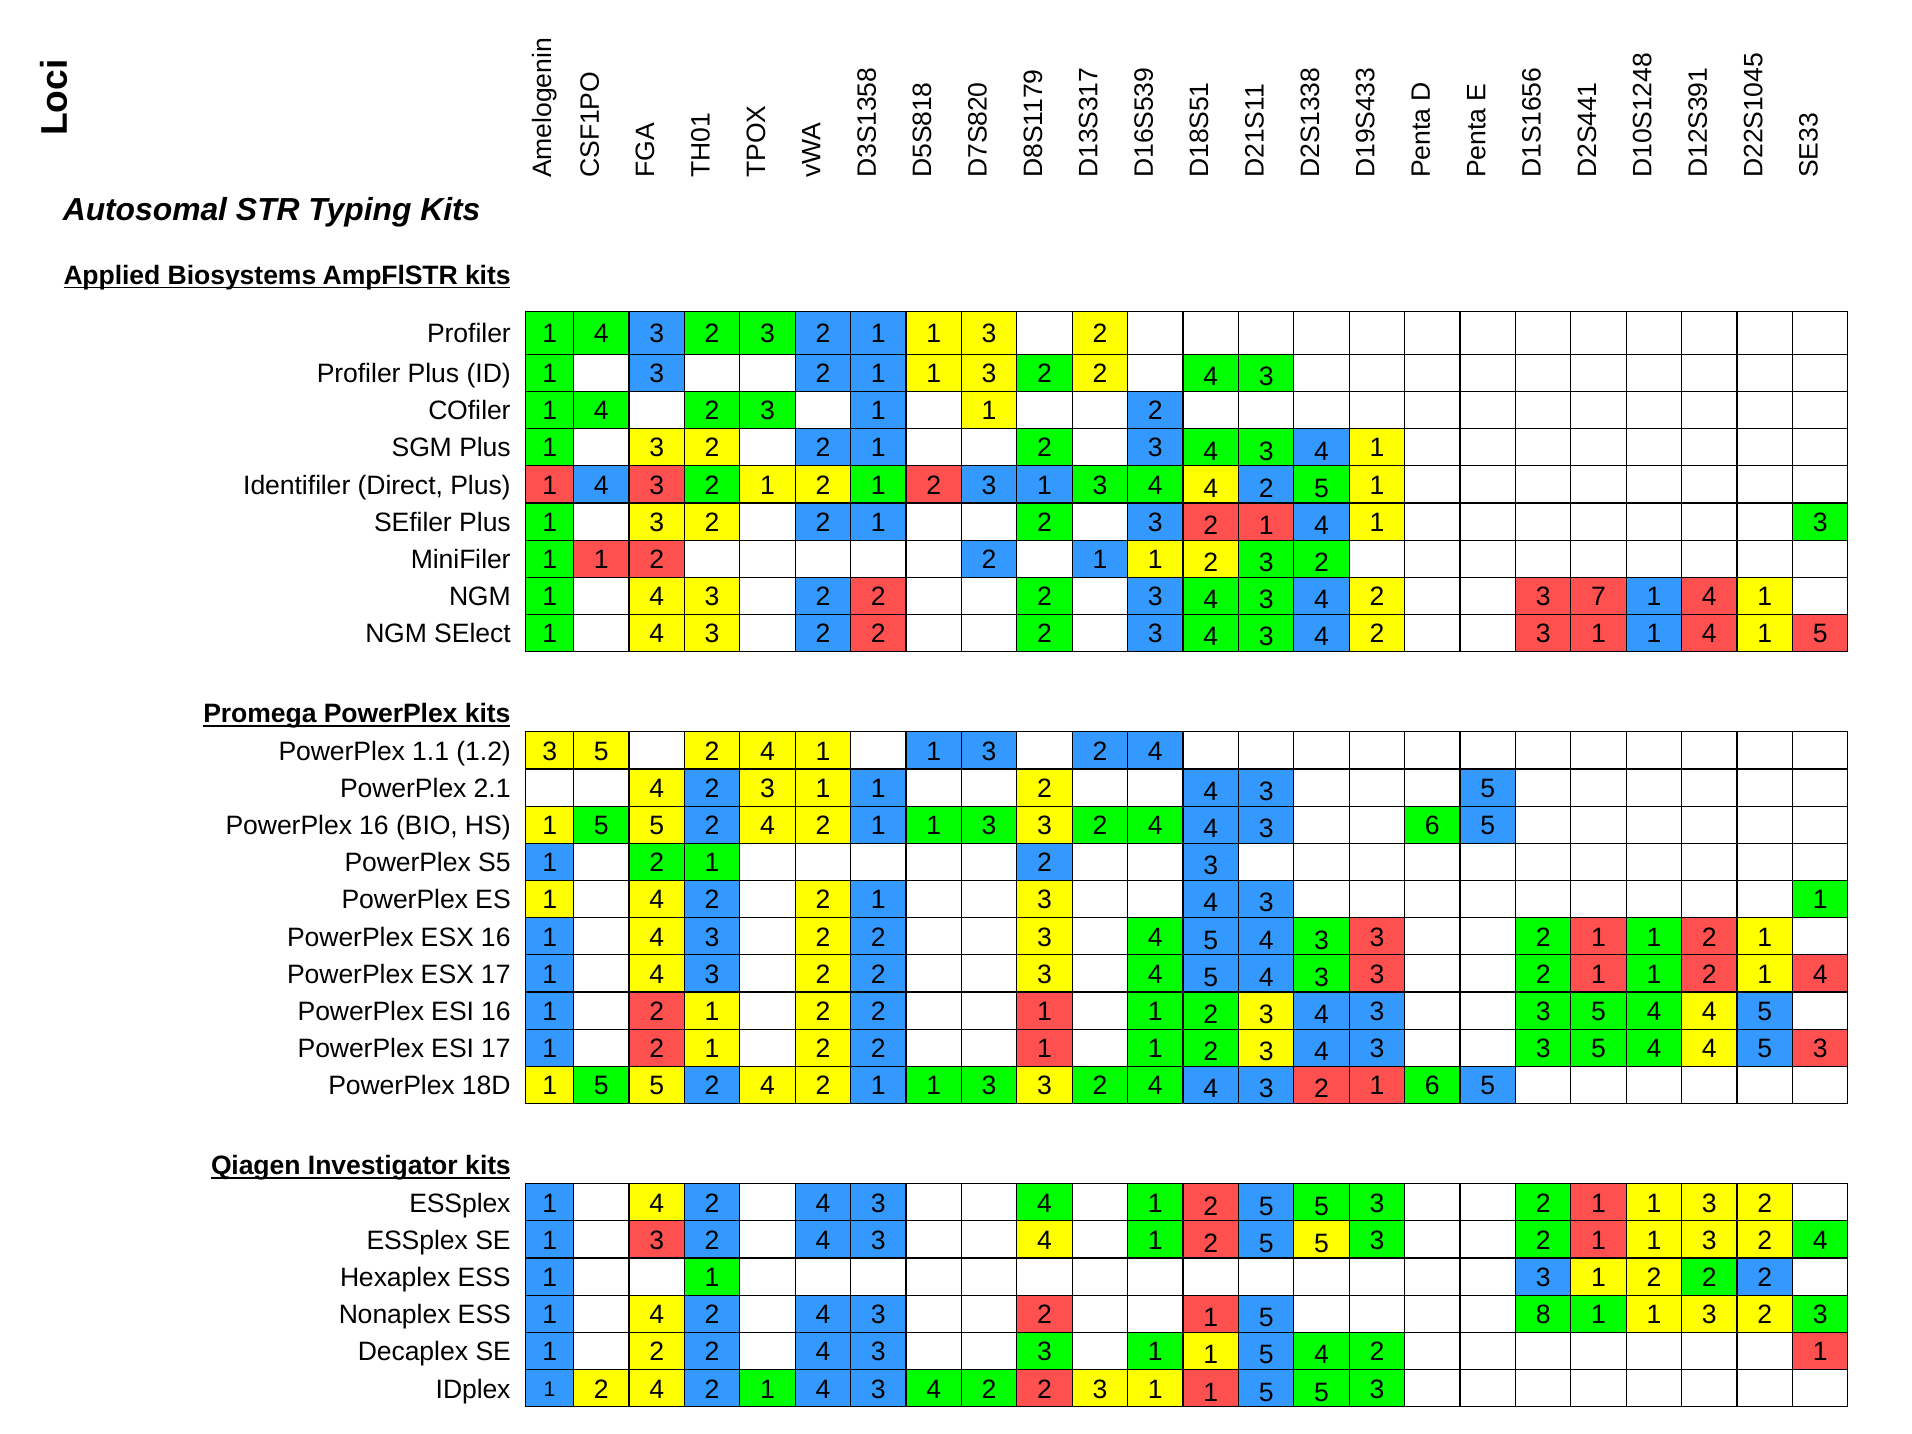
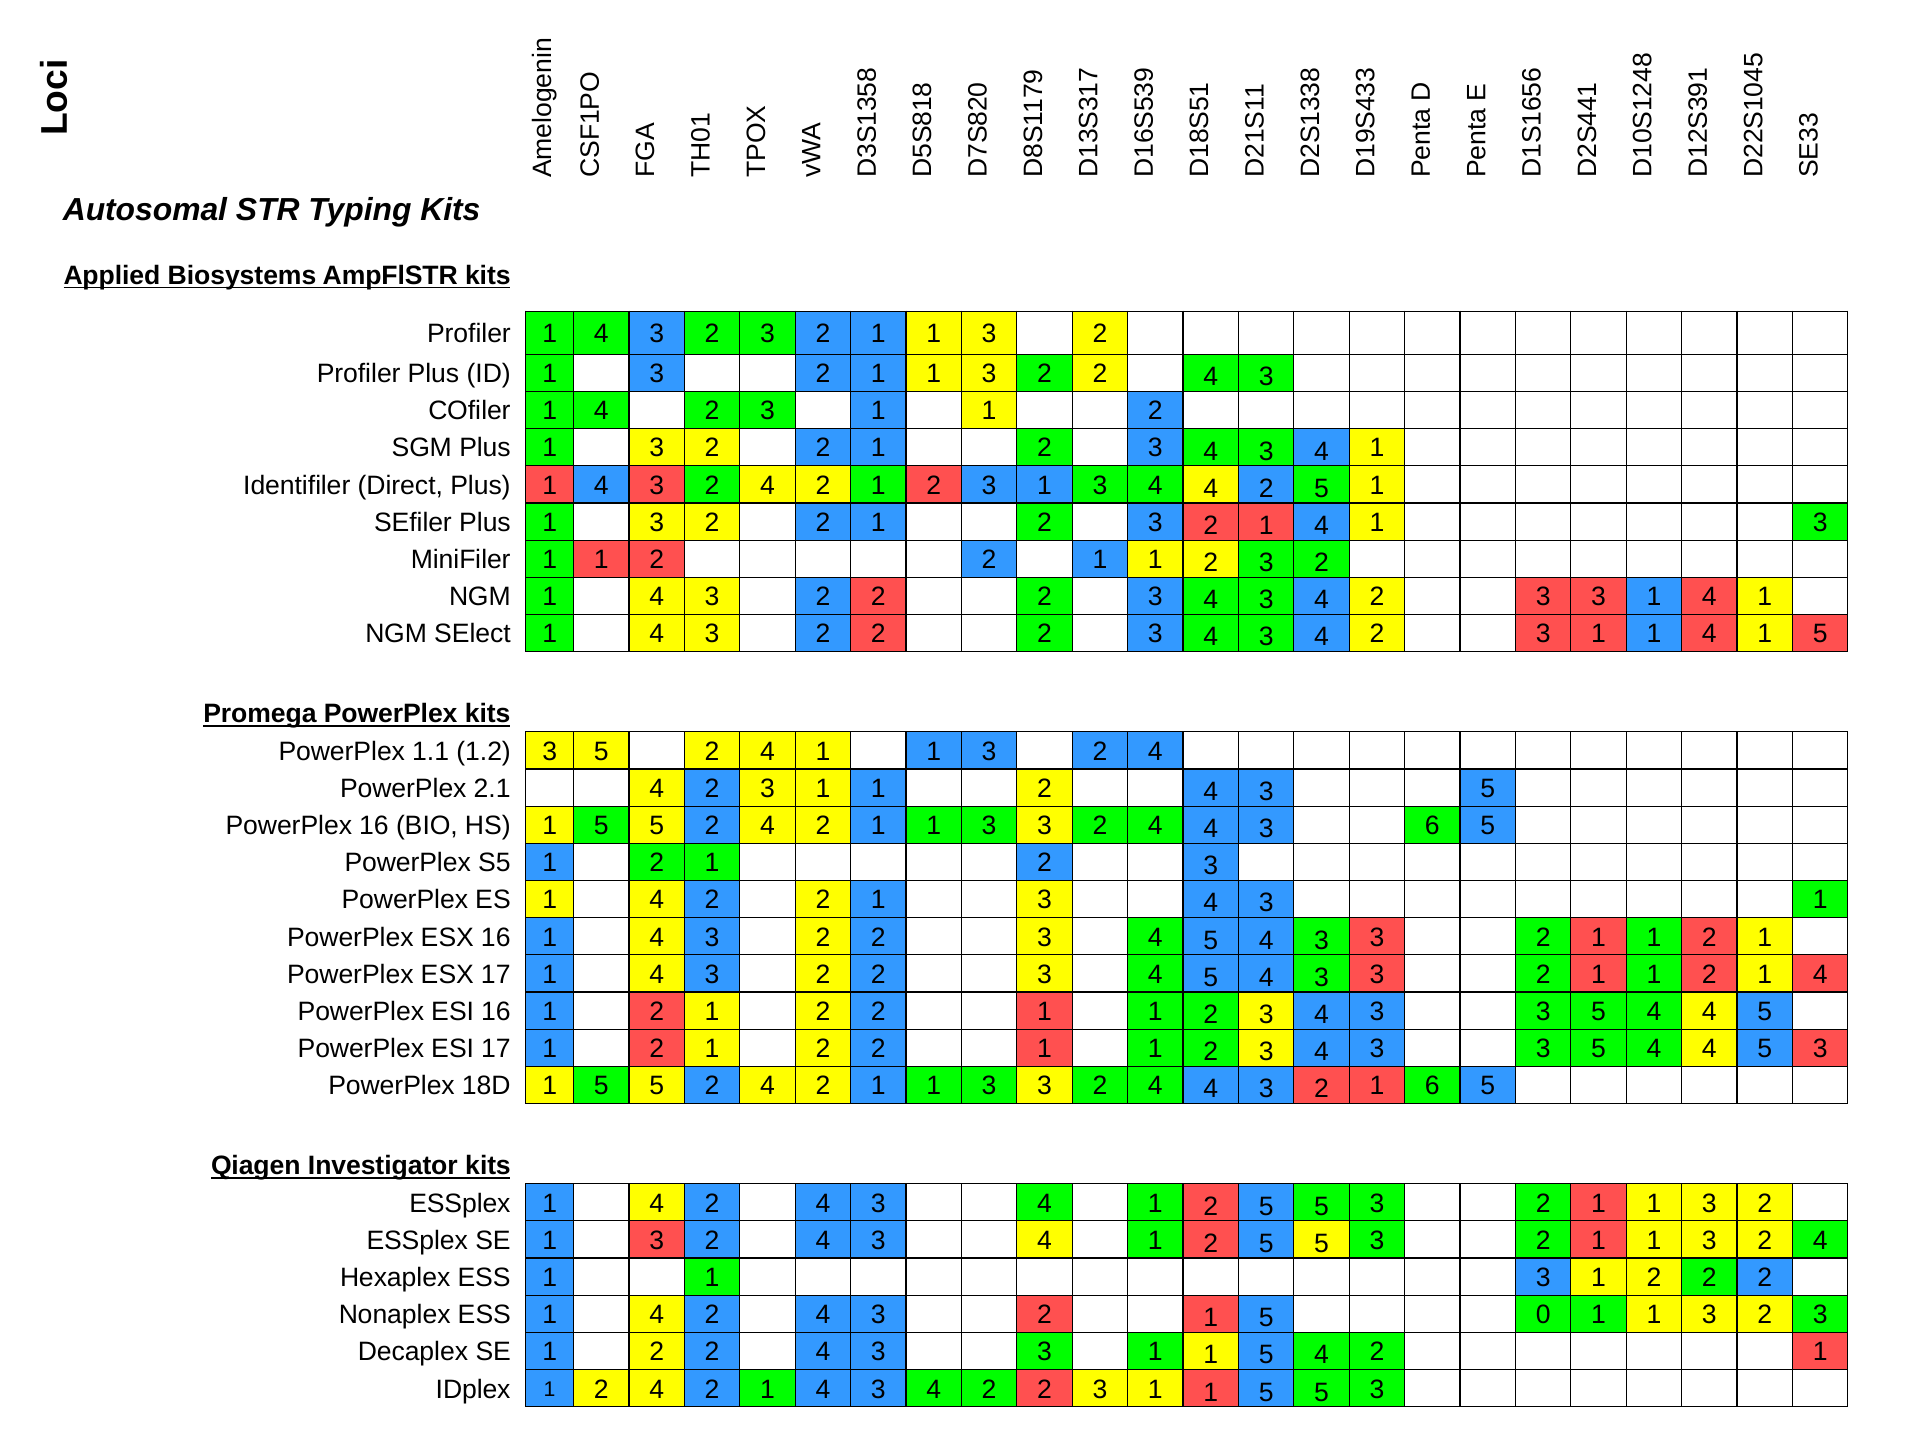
1 at (768, 485): 1 -> 4
2 3 7: 7 -> 3
1 5 8: 8 -> 0
